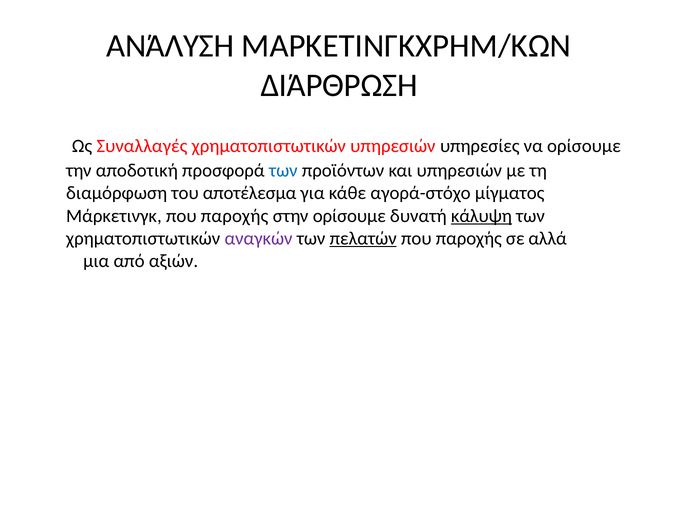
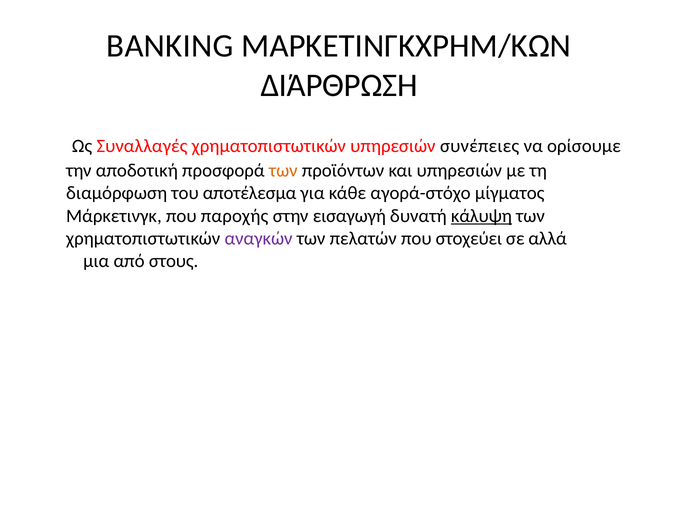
ΑΝΆΛΥΣΗ: ΑΝΆΛΥΣΗ -> BANKING
υπηρεσίες: υπηρεσίες -> συνέπειες
των at (283, 171) colour: blue -> orange
στην ορίσουμε: ορίσουμε -> εισαγωγή
πελατών underline: present -> none
παροχής at (469, 239): παροχής -> στοχεύει
αξιών: αξιών -> στους
